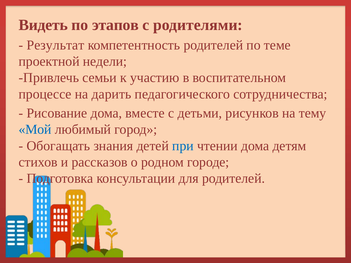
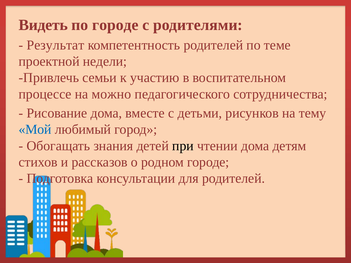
по этапов: этапов -> городе
дарить: дарить -> можно
при colour: blue -> black
